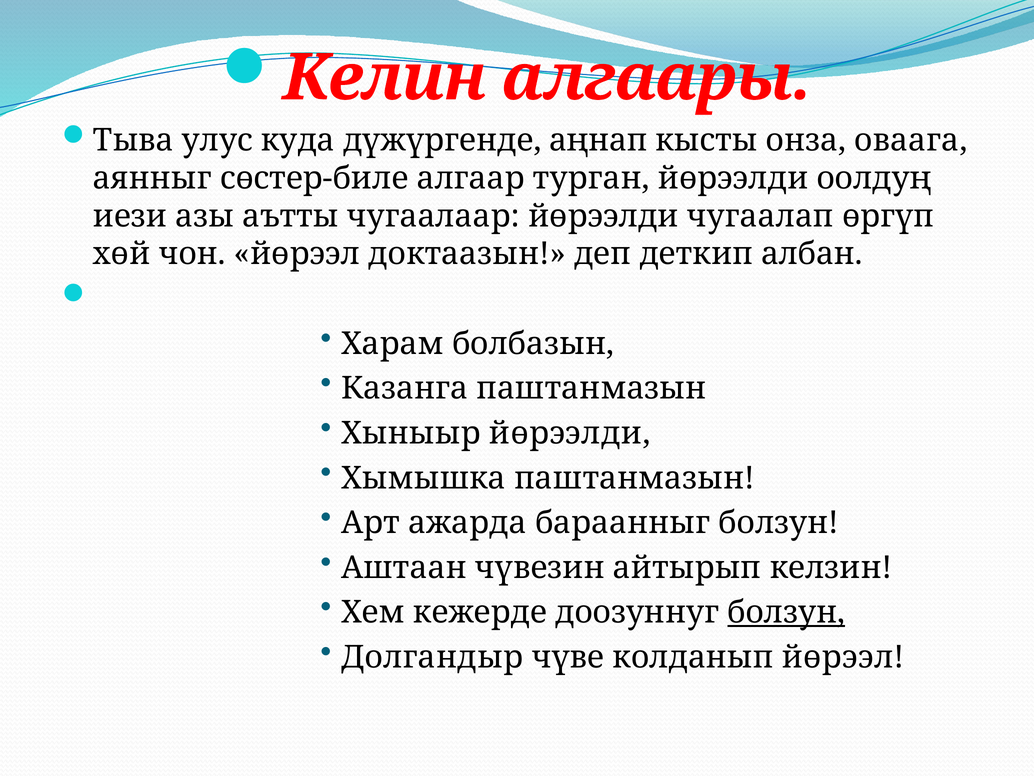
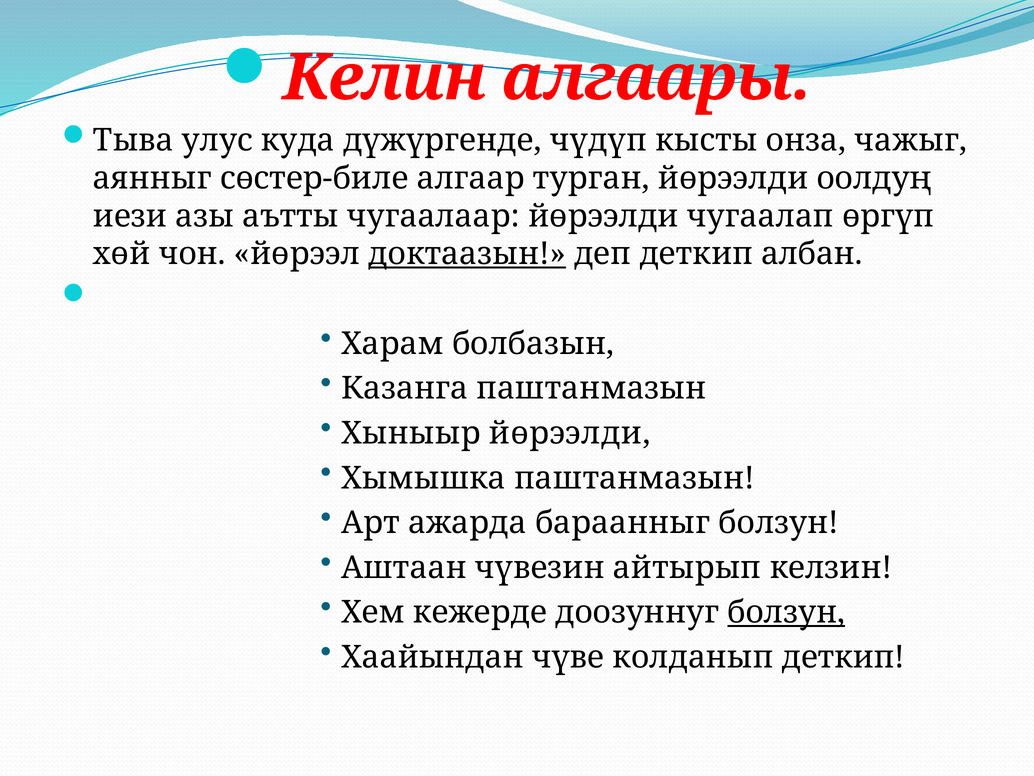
аңнап: аңнап -> чүдүп
оваага: оваага -> чажыг
доктаазын underline: none -> present
Долгандыр: Долгандыр -> Хаайындан
колданып йөрээл: йөрээл -> деткип
